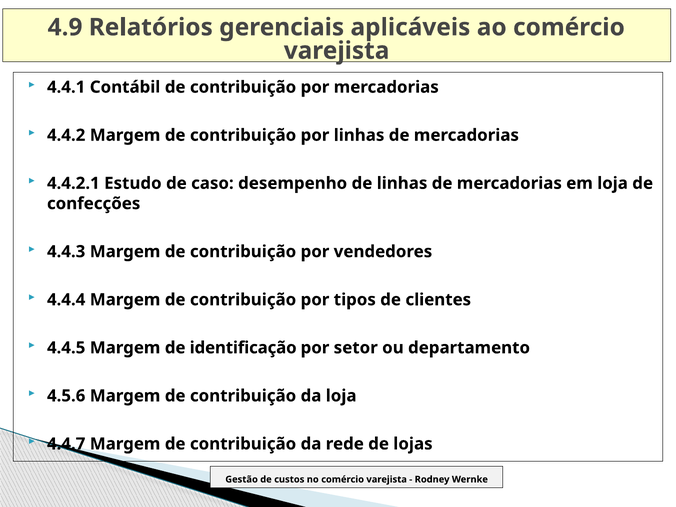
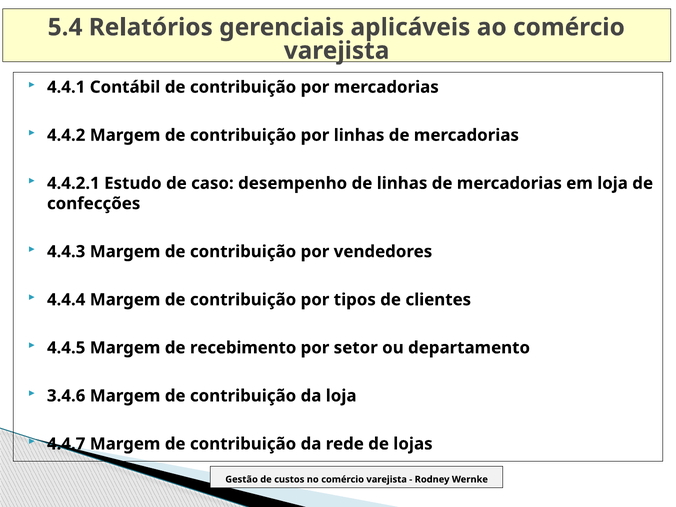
4.9: 4.9 -> 5.4
identificação: identificação -> recebimento
4.5.6: 4.5.6 -> 3.4.6
